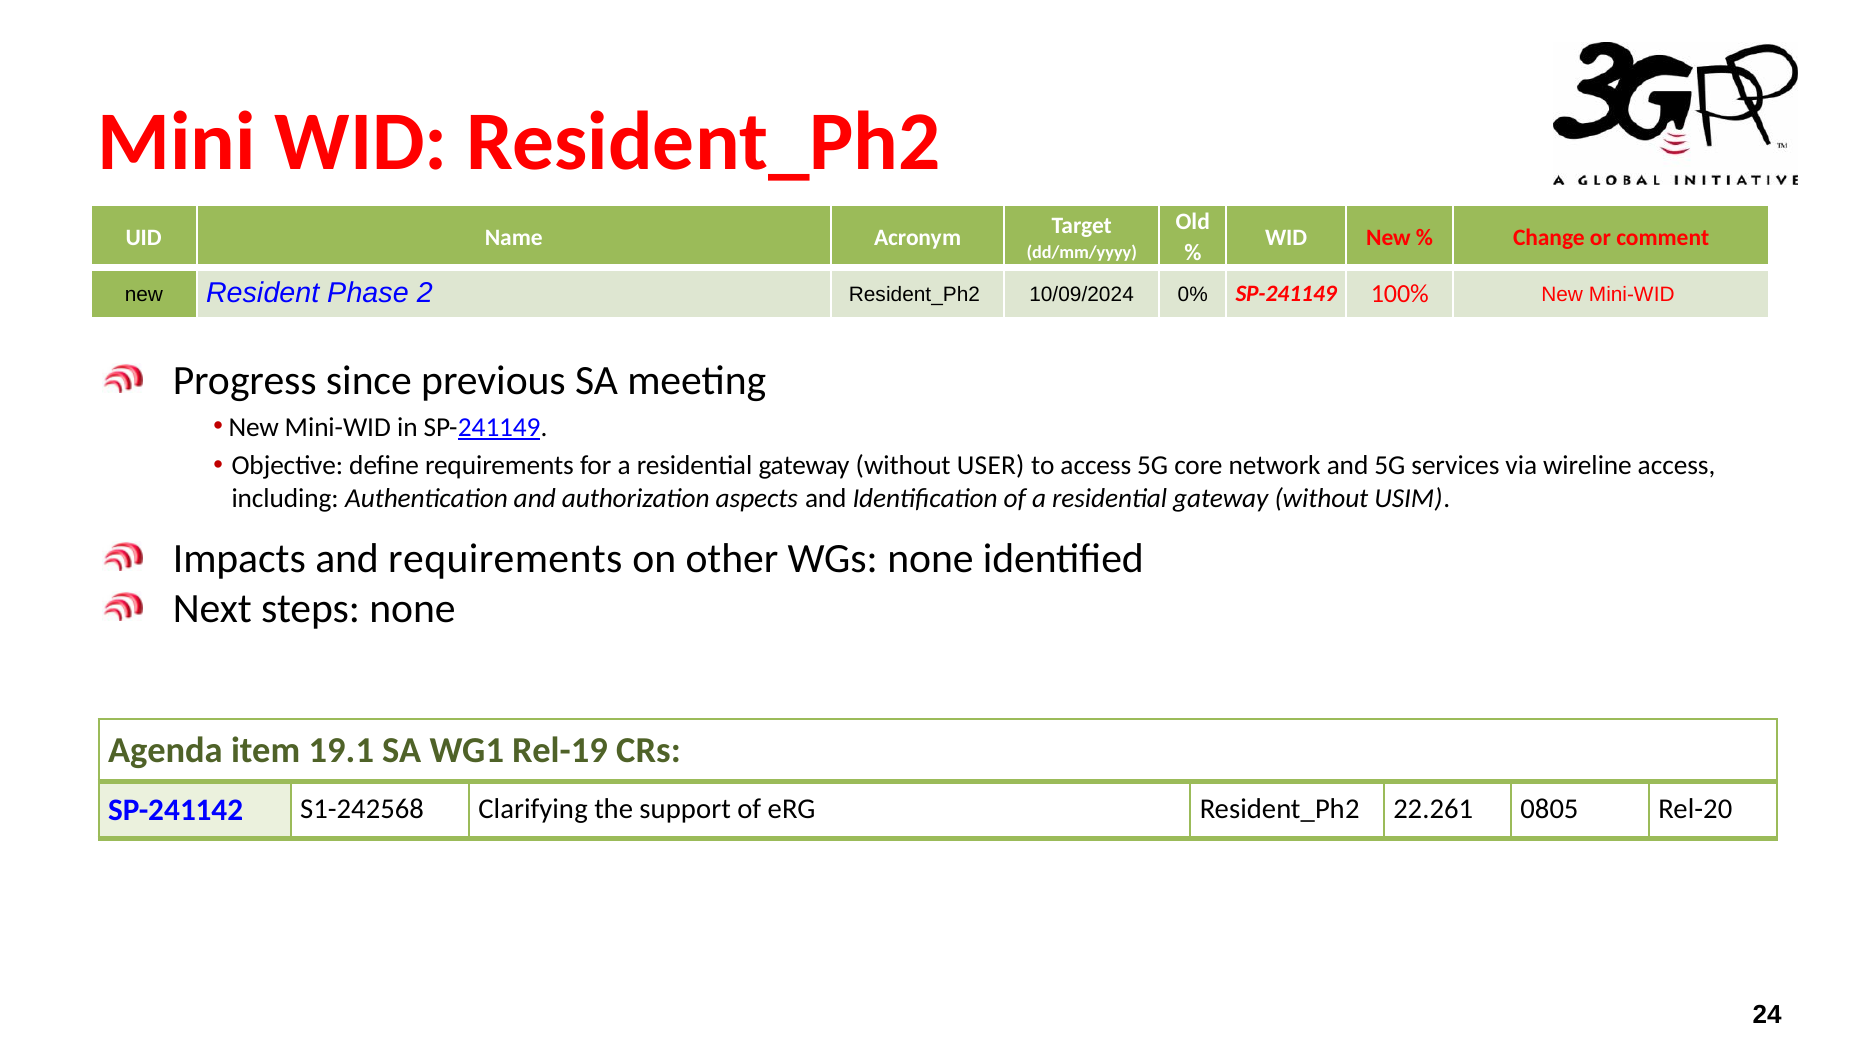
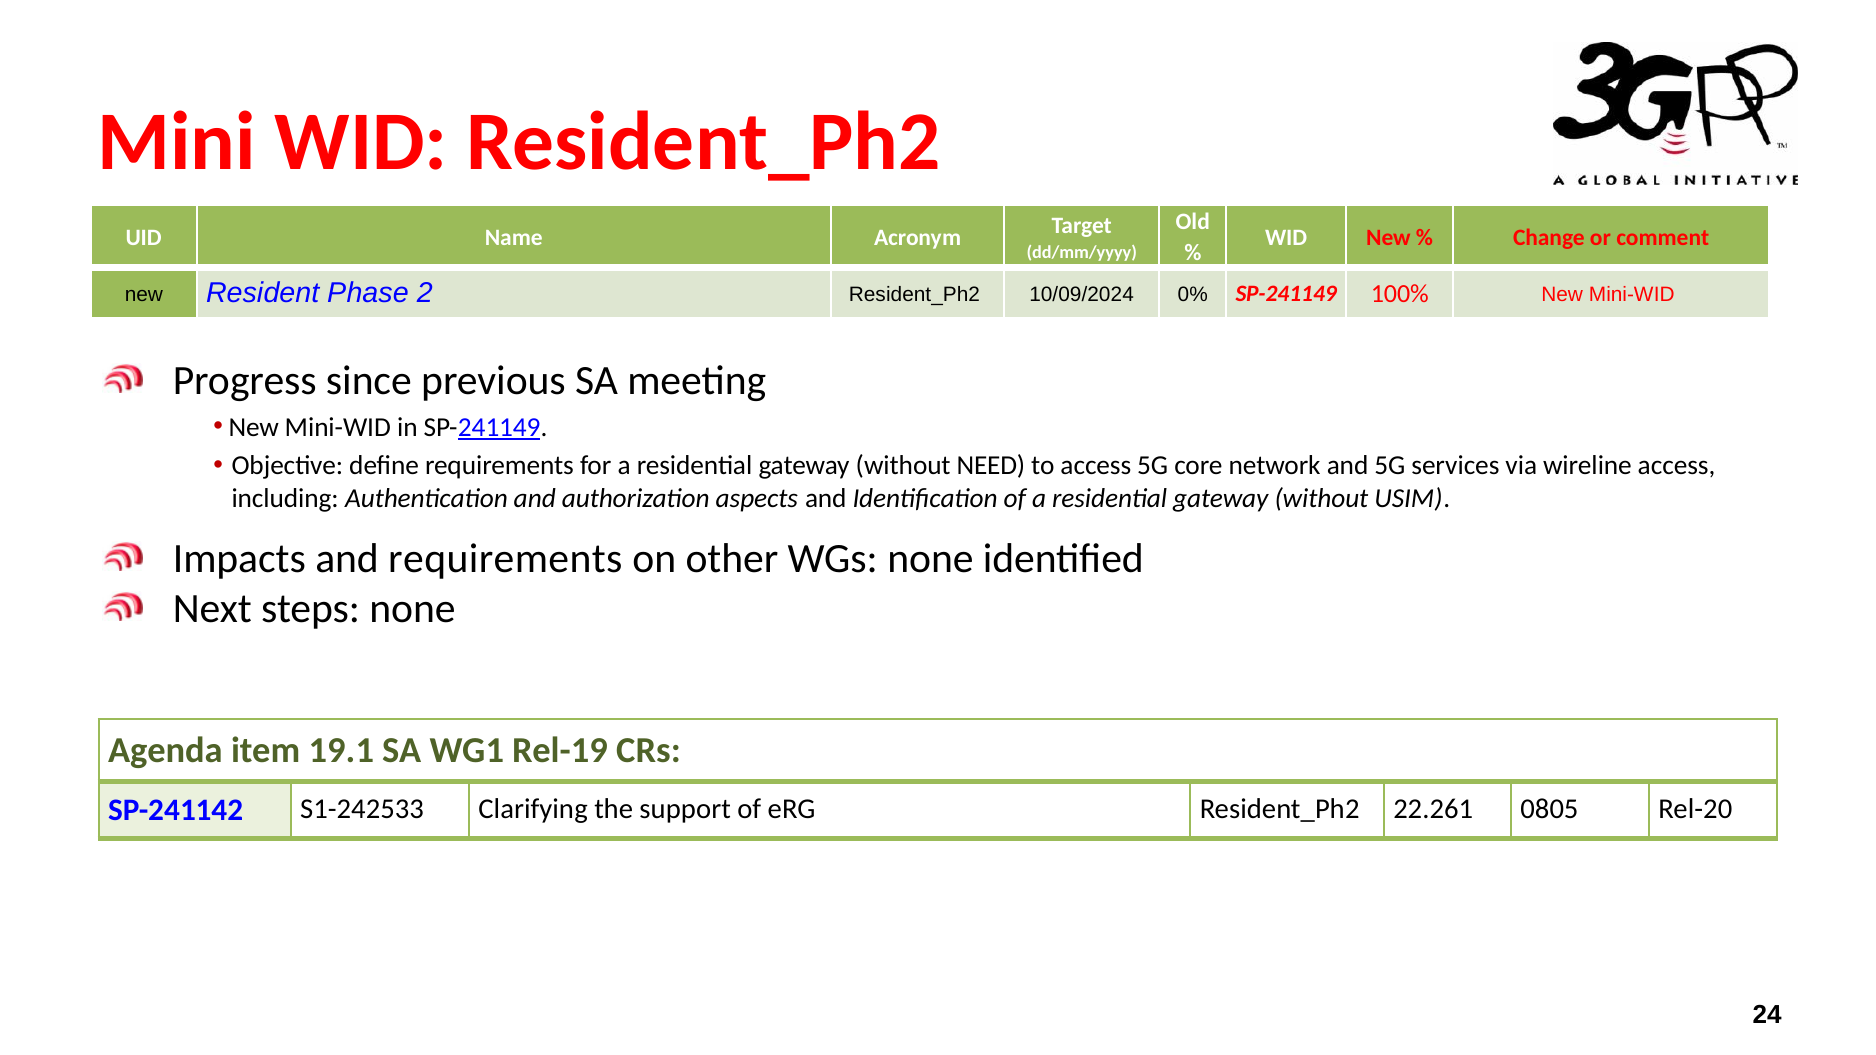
USER: USER -> NEED
S1-242568: S1-242568 -> S1-242533
